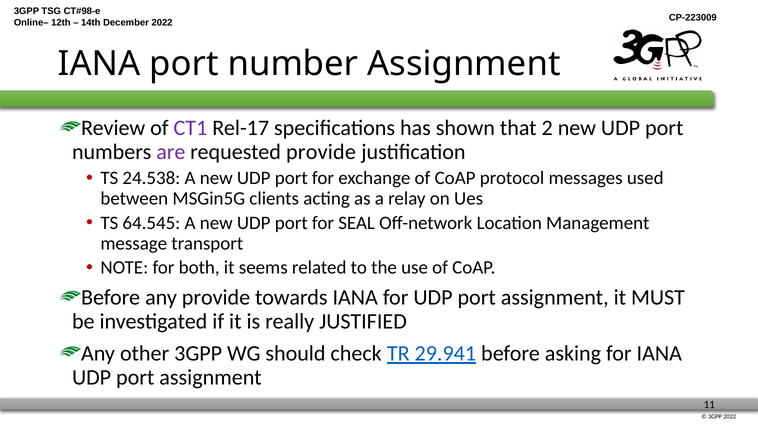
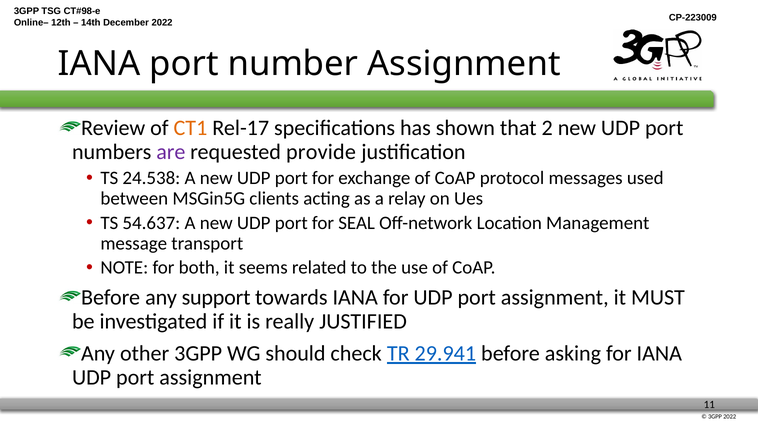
CT1 colour: purple -> orange
64.545: 64.545 -> 54.637
any provide: provide -> support
